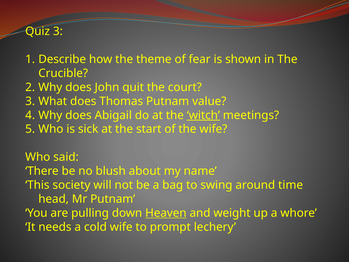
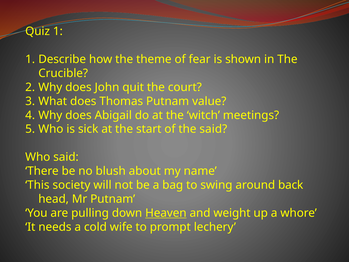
Quiz 3: 3 -> 1
witch underline: present -> none
the wife: wife -> said
time: time -> back
